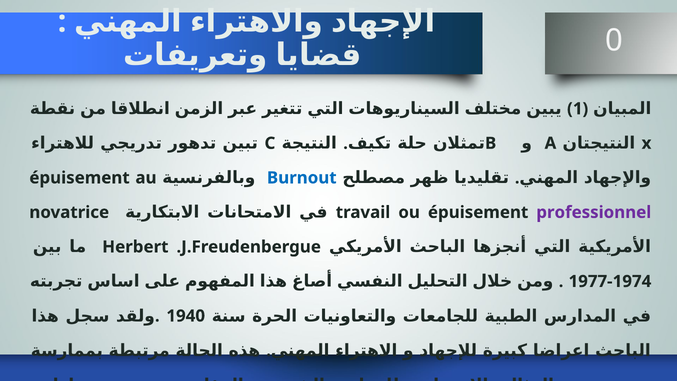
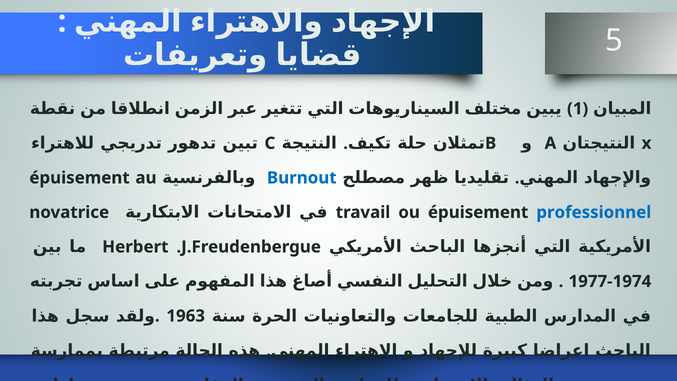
0: 0 -> 5
professionnel colour: purple -> blue
1940: 1940 -> 1963
